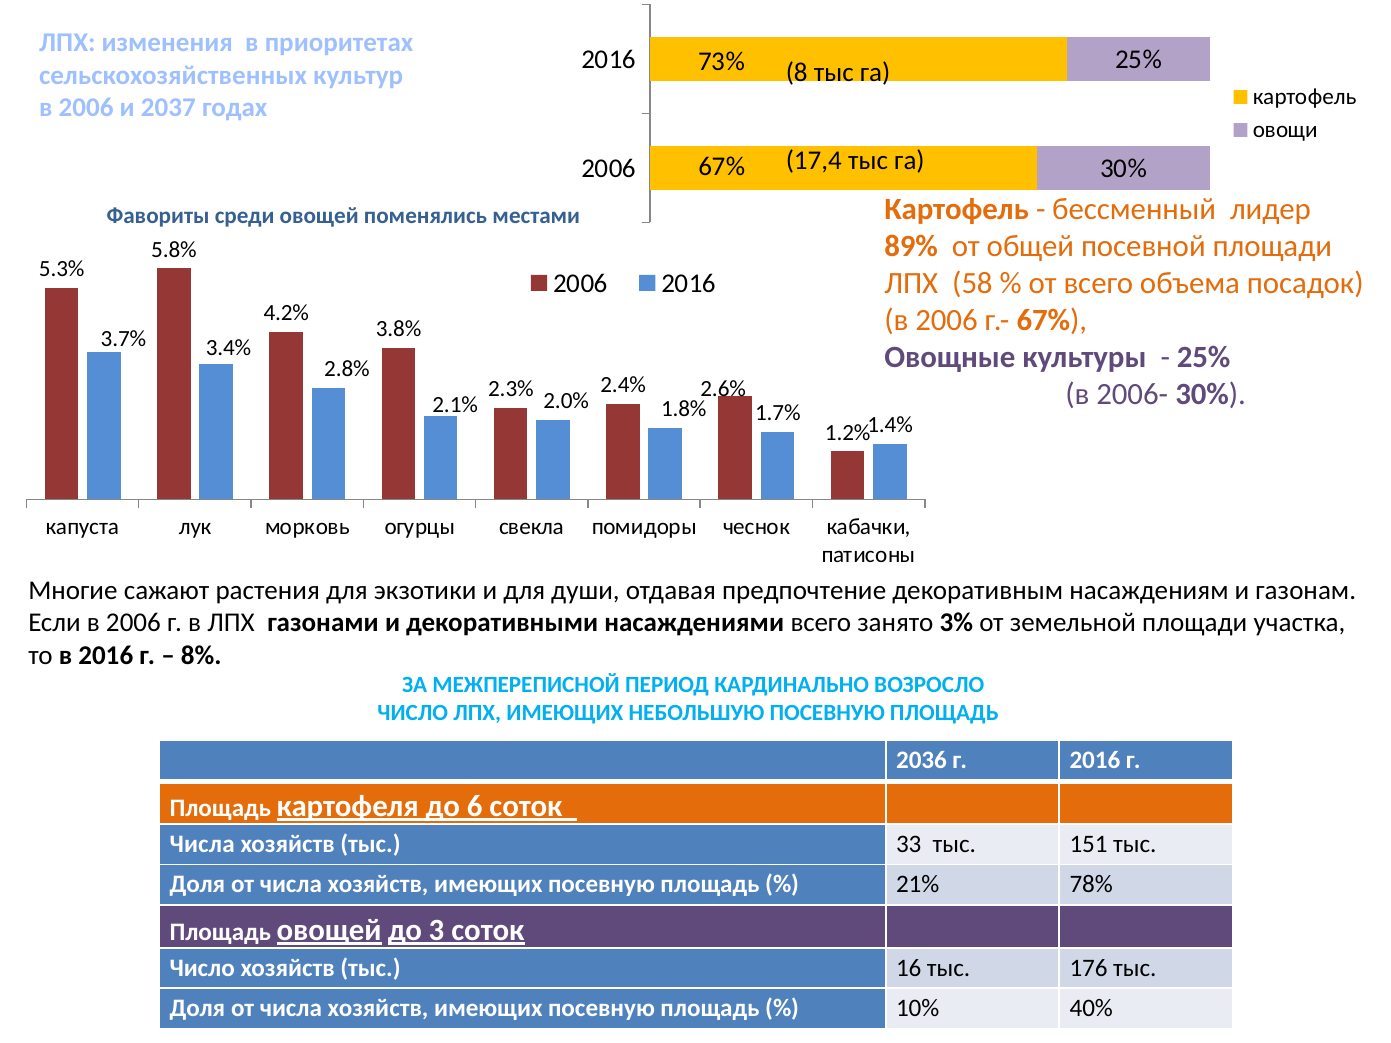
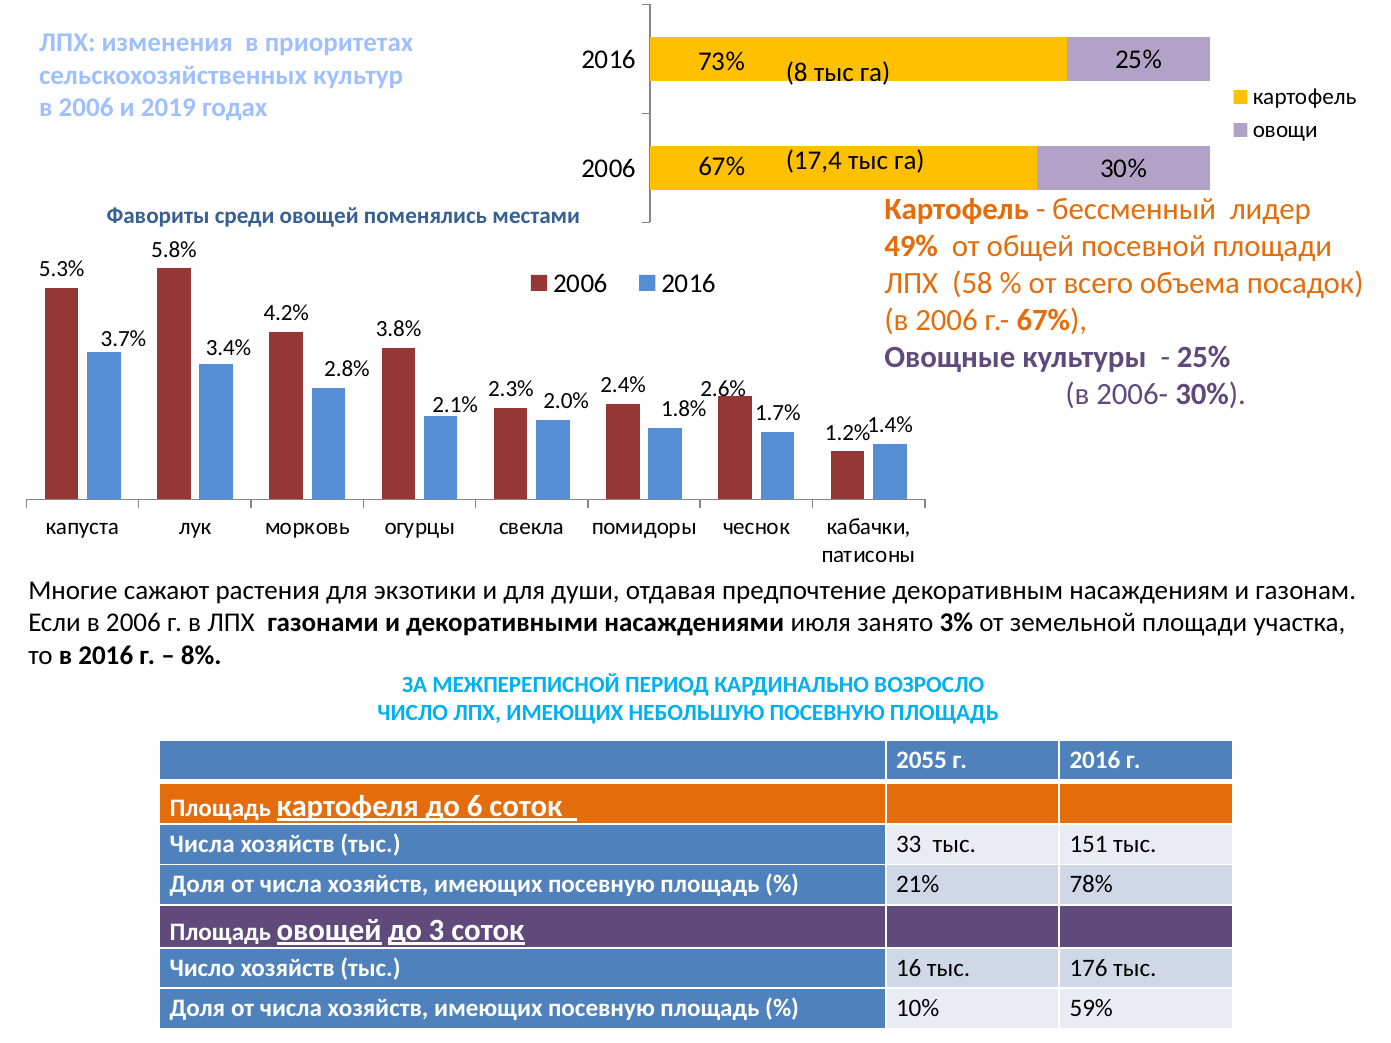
2037: 2037 -> 2019
89%: 89% -> 49%
насаждениями всего: всего -> июля
2036: 2036 -> 2055
40%: 40% -> 59%
